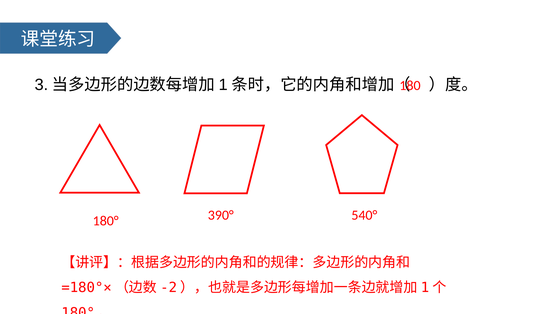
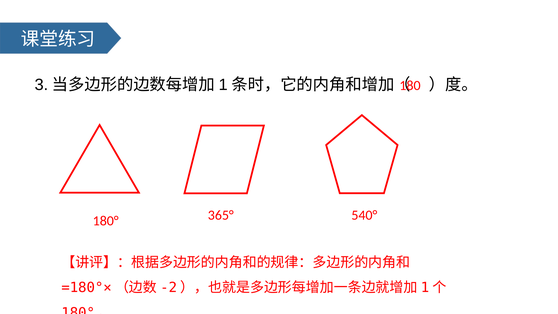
390°: 390° -> 365°
